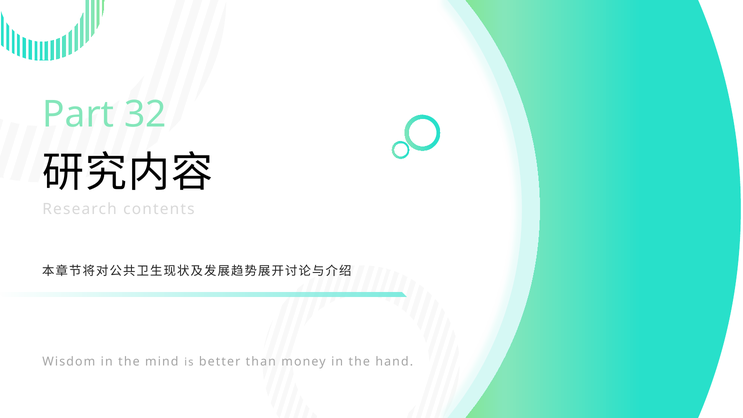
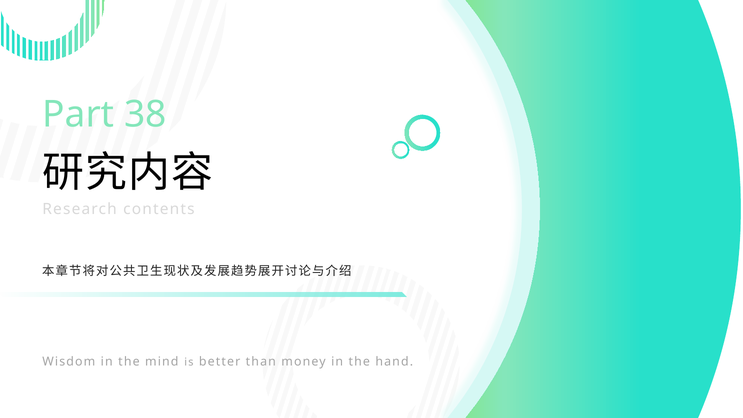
32: 32 -> 38
